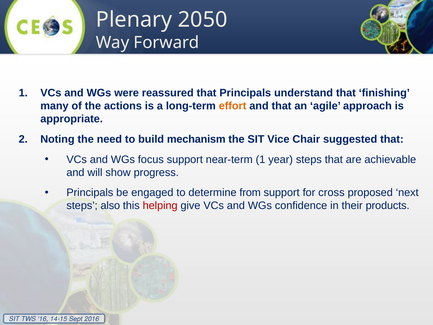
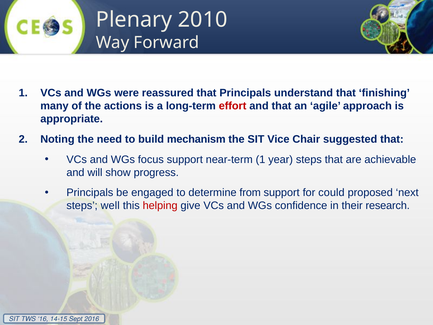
2050: 2050 -> 2010
effort colour: orange -> red
cross: cross -> could
also: also -> well
products: products -> research
